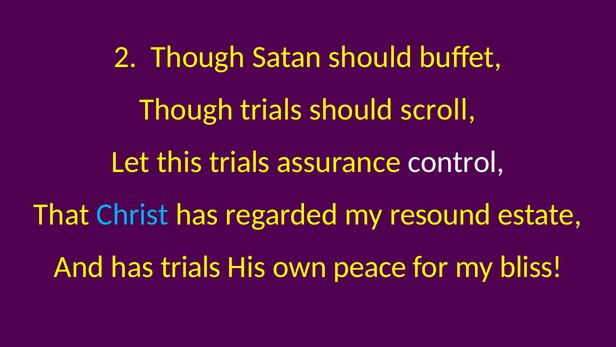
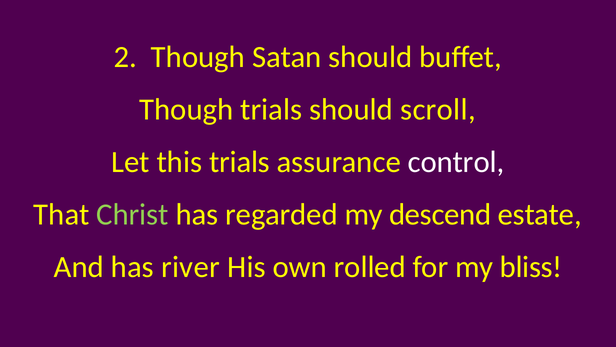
Christ colour: light blue -> light green
resound: resound -> descend
has trials: trials -> river
peace: peace -> rolled
